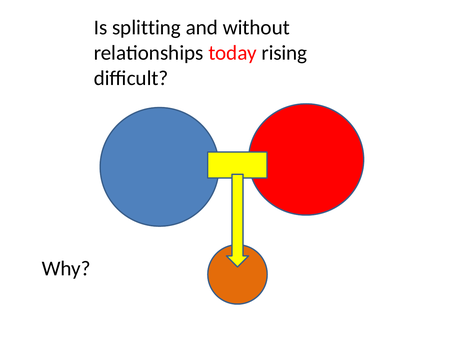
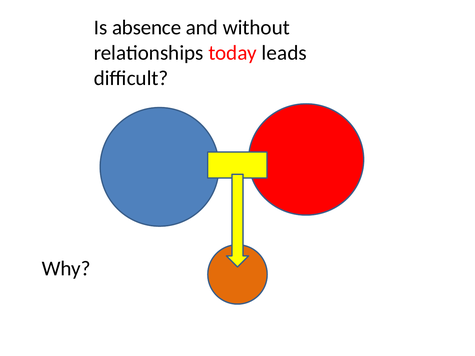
splitting: splitting -> absence
rising: rising -> leads
